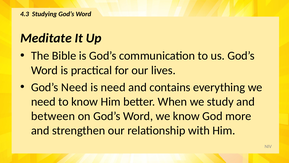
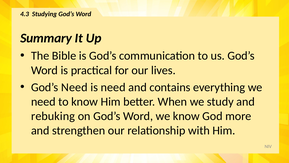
Meditate: Meditate -> Summary
between: between -> rebuking
